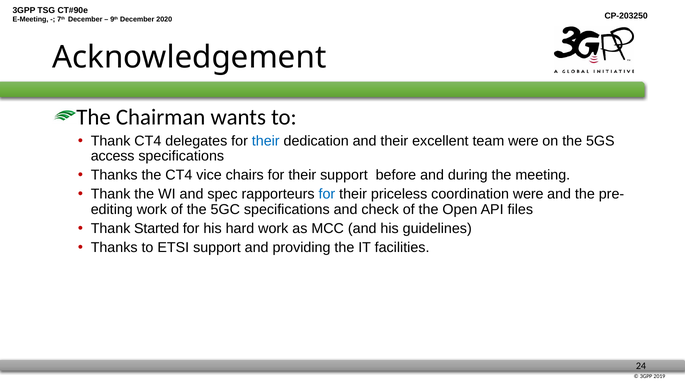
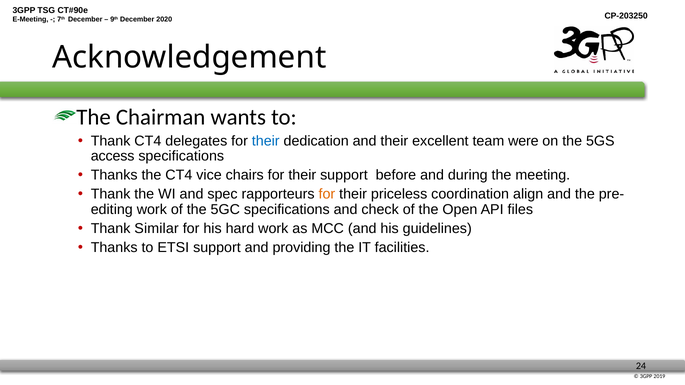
for at (327, 194) colour: blue -> orange
coordination were: were -> align
Started: Started -> Similar
